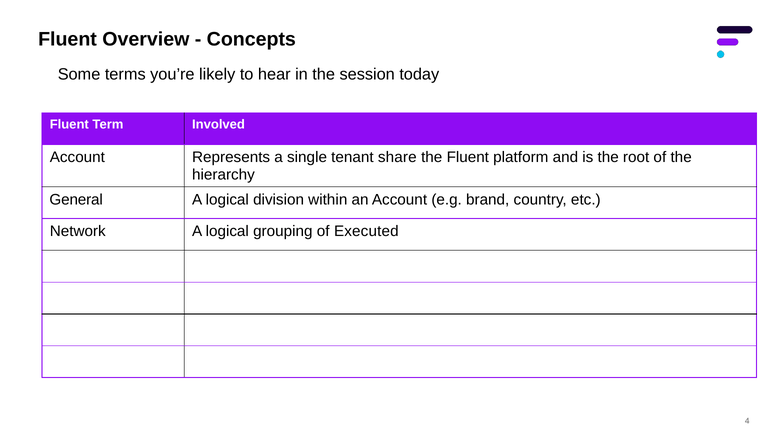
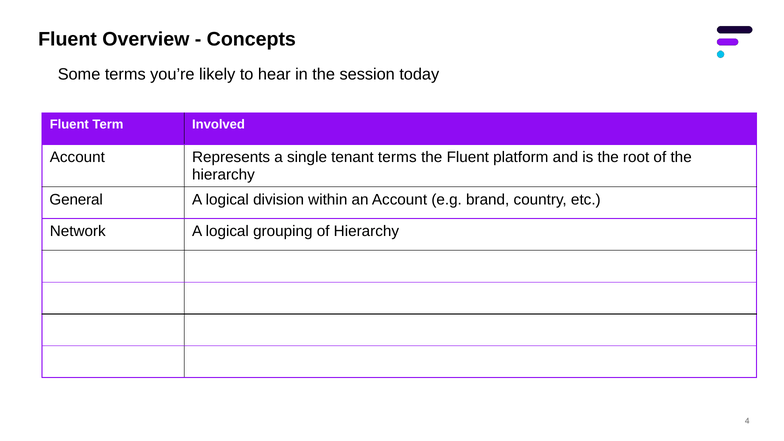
tenant share: share -> terms
of Executed: Executed -> Hierarchy
